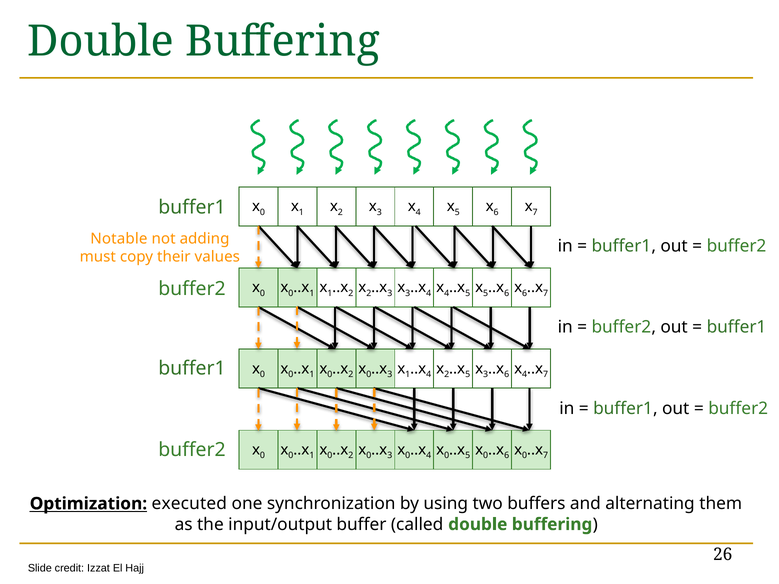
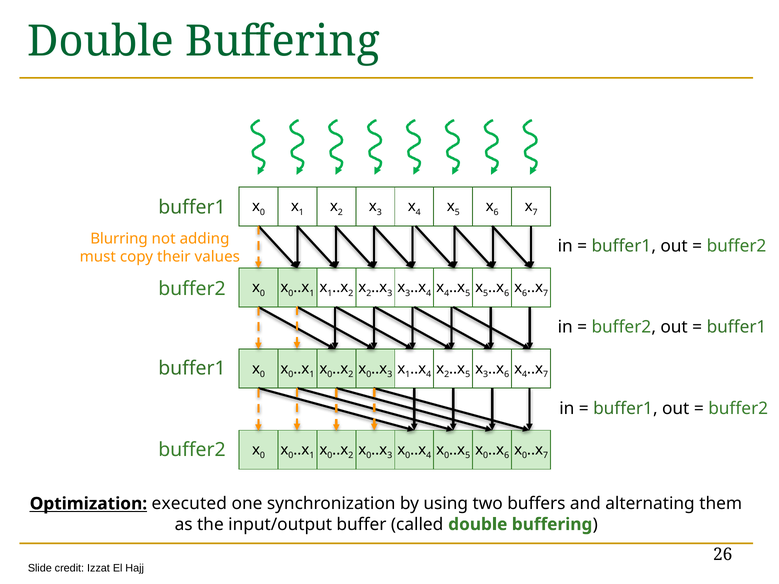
Notable: Notable -> Blurring
